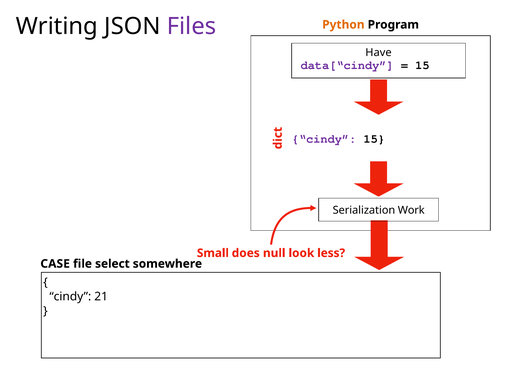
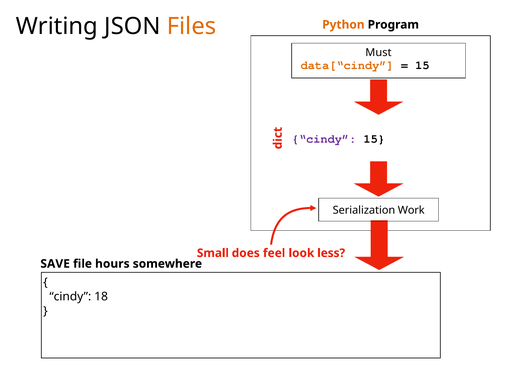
Files colour: purple -> orange
Have: Have -> Must
data[“cindy colour: purple -> orange
null: null -> feel
CASE: CASE -> SAVE
select: select -> hours
21: 21 -> 18
